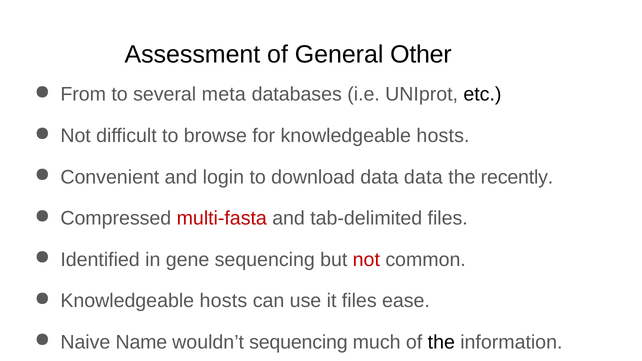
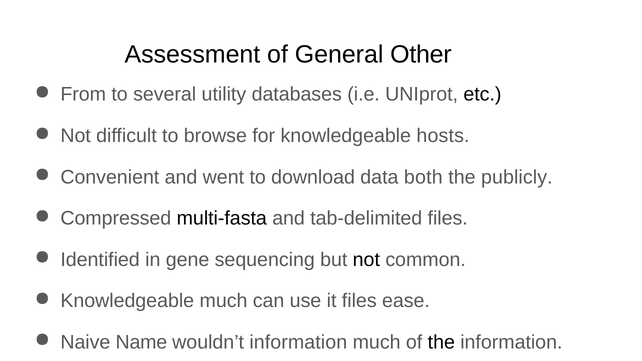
meta: meta -> utility
and login: login -> went
data data: data -> both
recently: recently -> publicly
multi-fasta colour: red -> black
not at (366, 260) colour: red -> black
hosts at (223, 301): hosts -> much
wouldn’t sequencing: sequencing -> information
